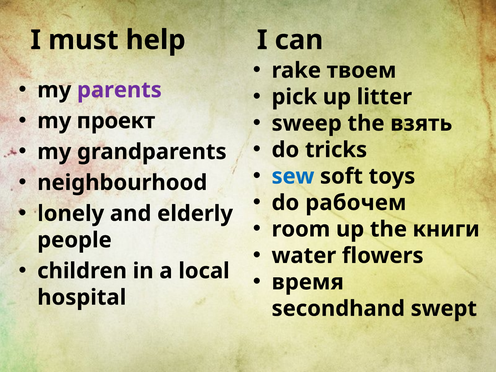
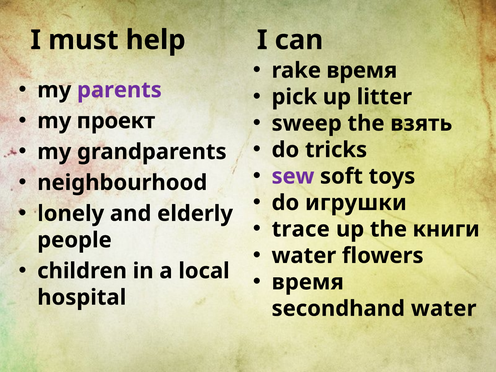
rake твоем: твоем -> время
sew colour: blue -> purple
рабочем: рабочем -> игрушки
room: room -> trace
secondhand swept: swept -> water
